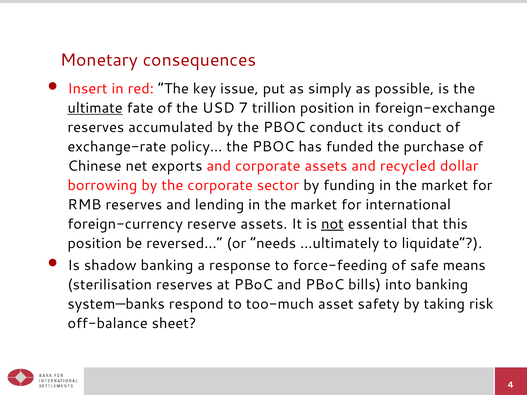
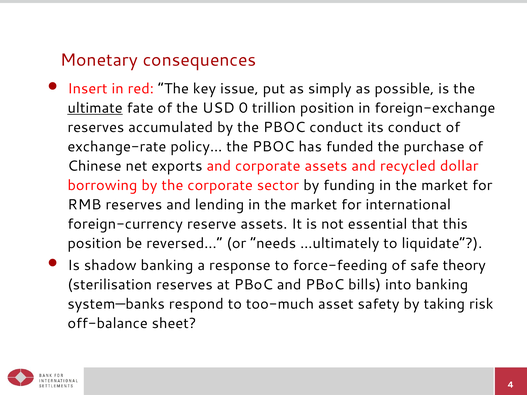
7: 7 -> 0
not underline: present -> none
means: means -> theory
